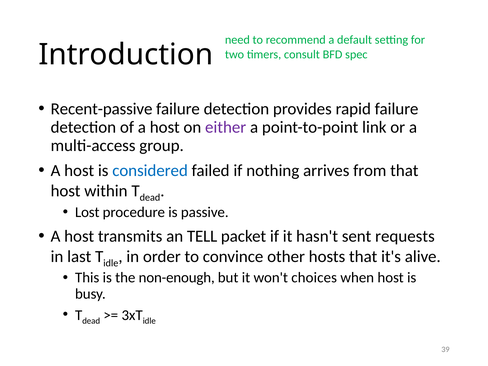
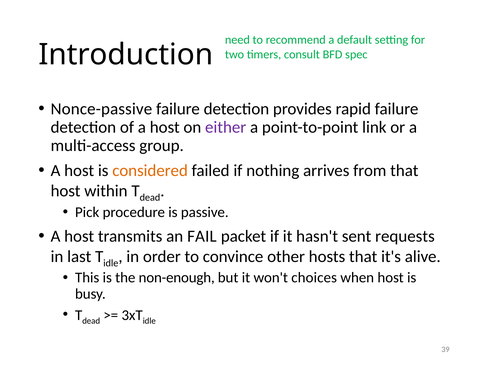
Recent-passive: Recent-passive -> Nonce-passive
considered colour: blue -> orange
Lost: Lost -> Pick
TELL: TELL -> FAIL
